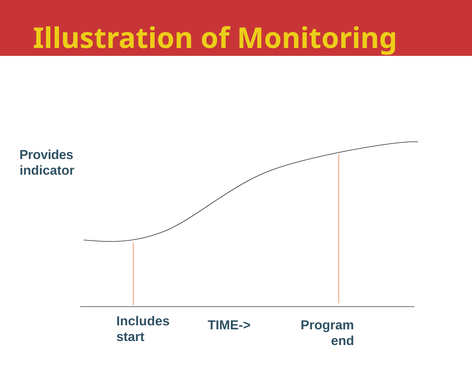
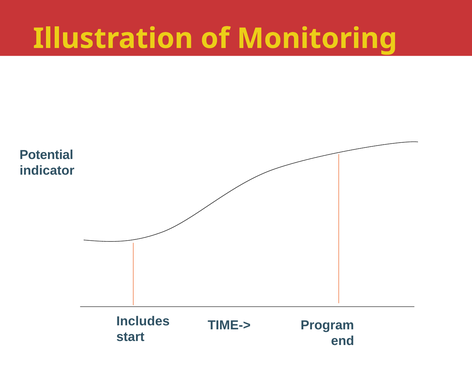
Provides: Provides -> Potential
